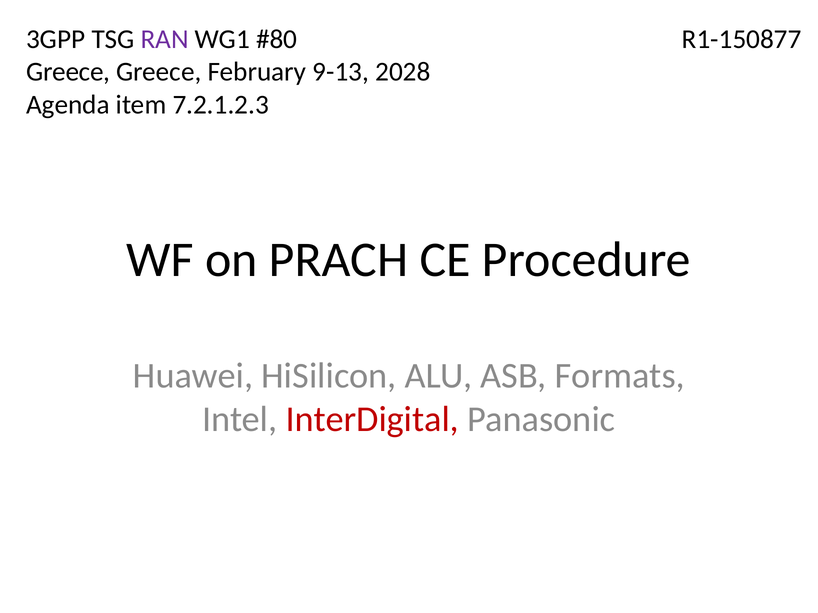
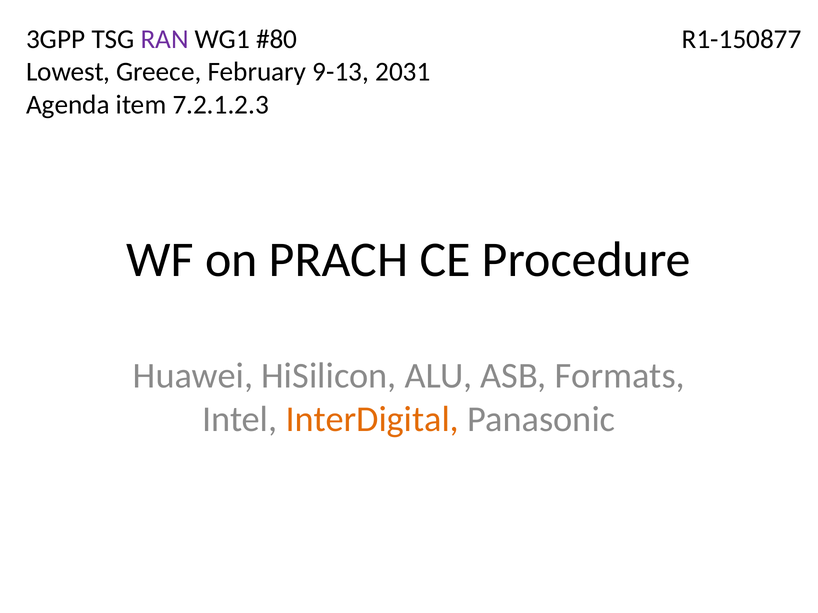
Greece at (68, 72): Greece -> Lowest
2028: 2028 -> 2031
InterDigital colour: red -> orange
